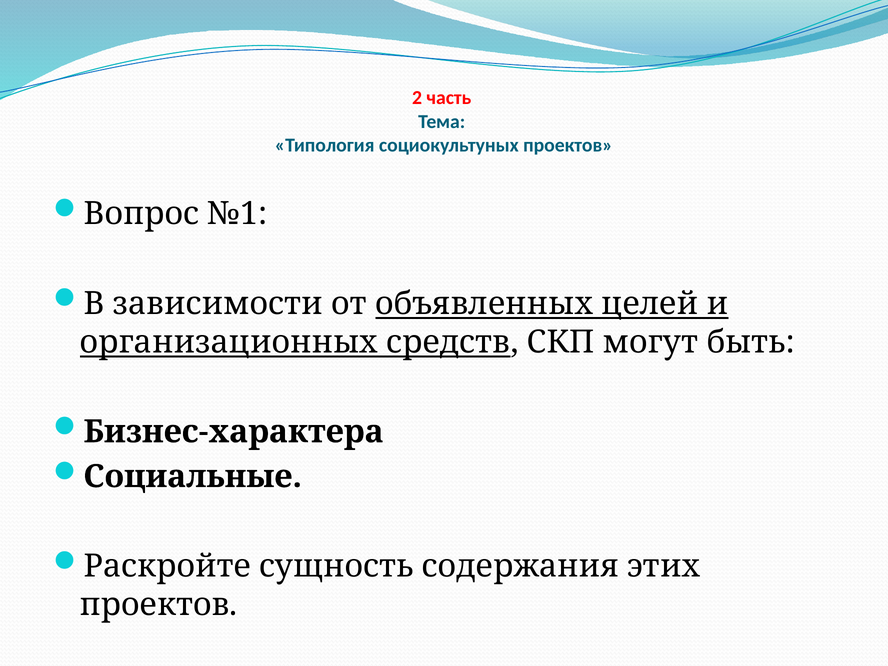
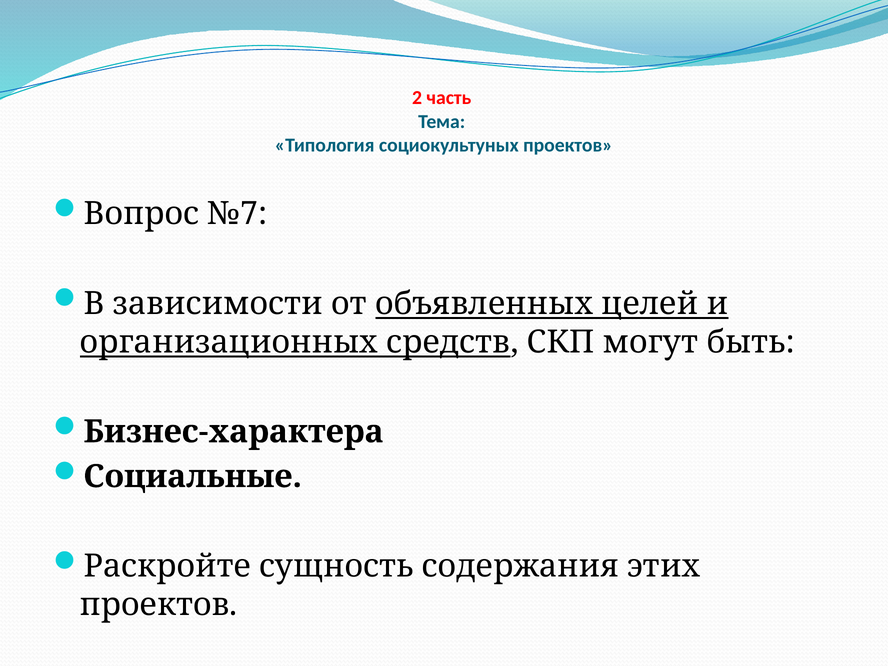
№1: №1 -> №7
